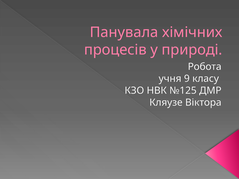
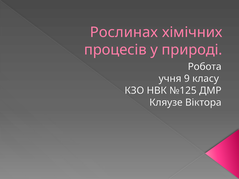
Панувала: Панувала -> Рослинах
